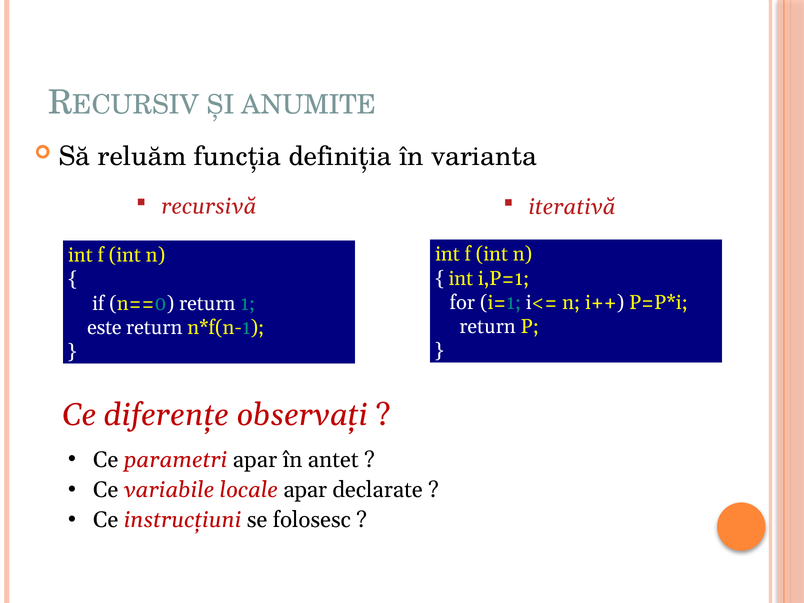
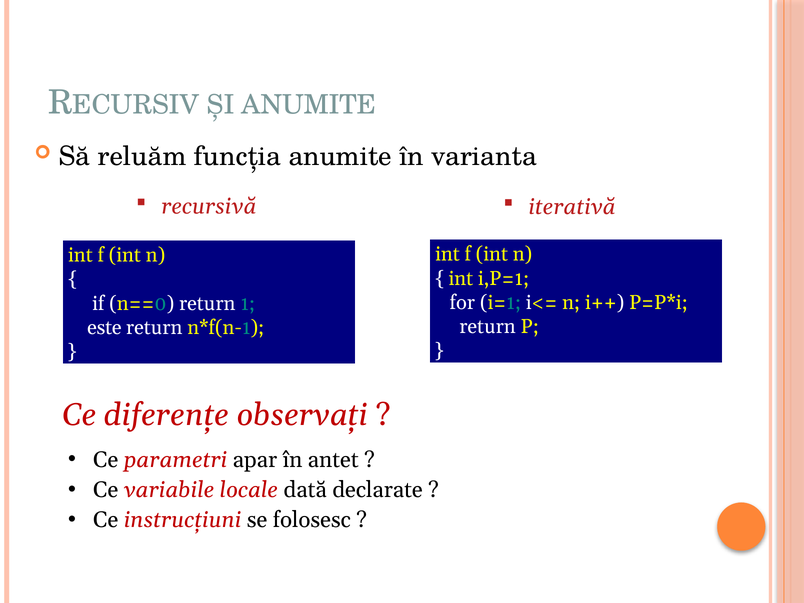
funcţia definiţia: definiţia -> anumite
locale apar: apar -> dată
